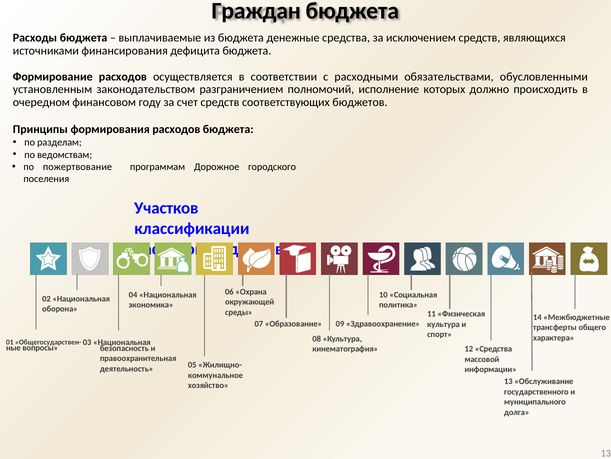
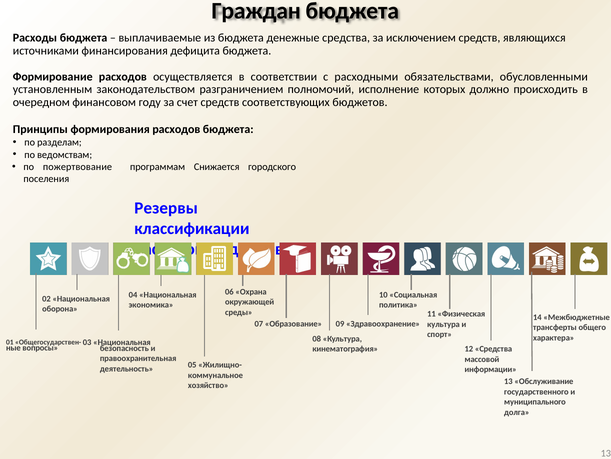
Дорожное: Дорожное -> Снижается
Участков: Участков -> Резервы
